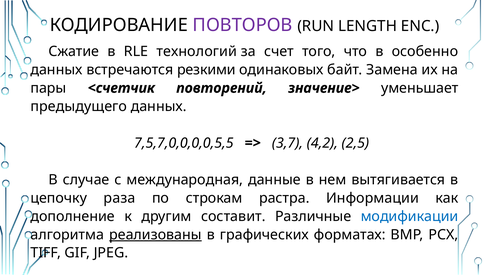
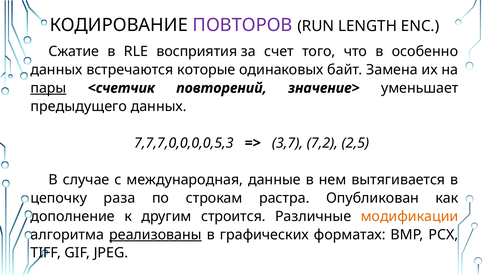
технологий: технологий -> восприятия
резкими: резкими -> которые
пары underline: none -> present
7,5,7,0,0,0,0,5,5: 7,5,7,0,0,0,0,5,5 -> 7,7,7,0,0,0,0,5,3
4,2: 4,2 -> 7,2
Информации: Информации -> Опубликован
составит: составит -> строится
модификации colour: blue -> orange
